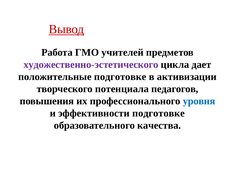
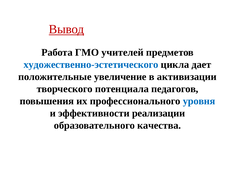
художественно-эстетического colour: purple -> blue
положительные подготовке: подготовке -> увеличение
эффективности подготовке: подготовке -> реализации
